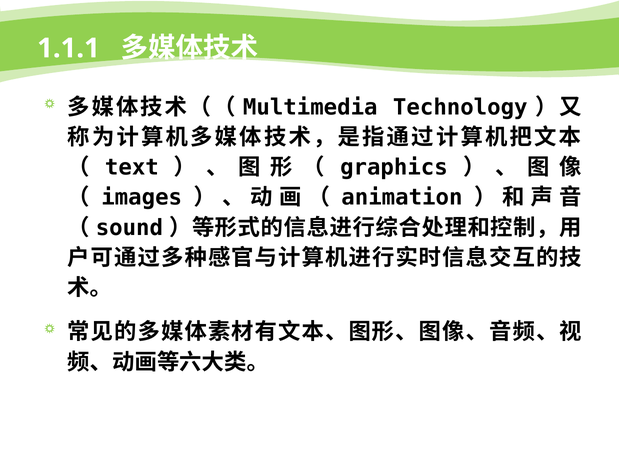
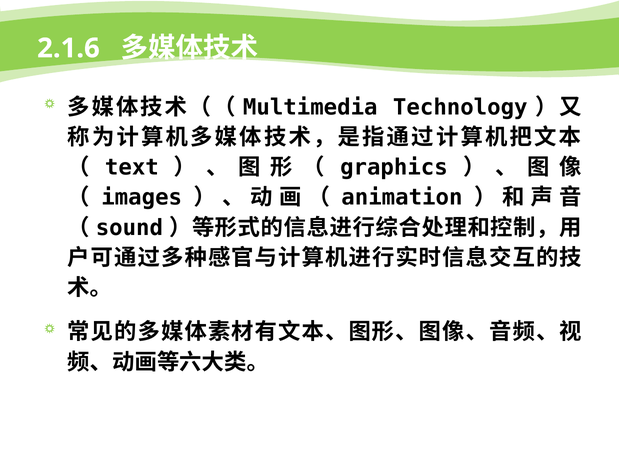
1.1.1: 1.1.1 -> 2.1.6
